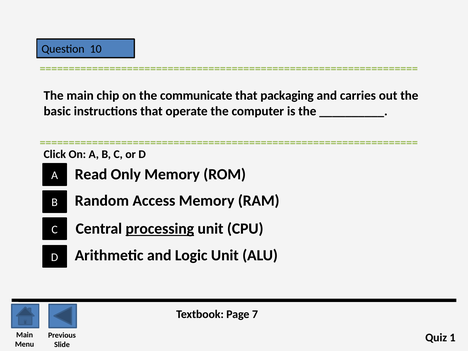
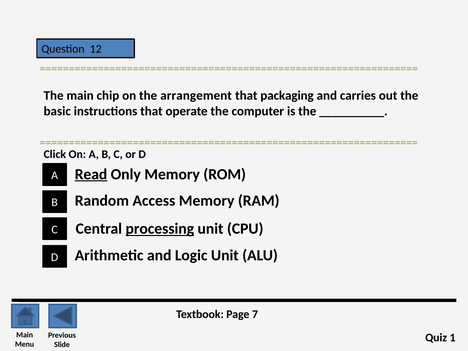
10: 10 -> 12
communicate: communicate -> arrangement
Read underline: none -> present
